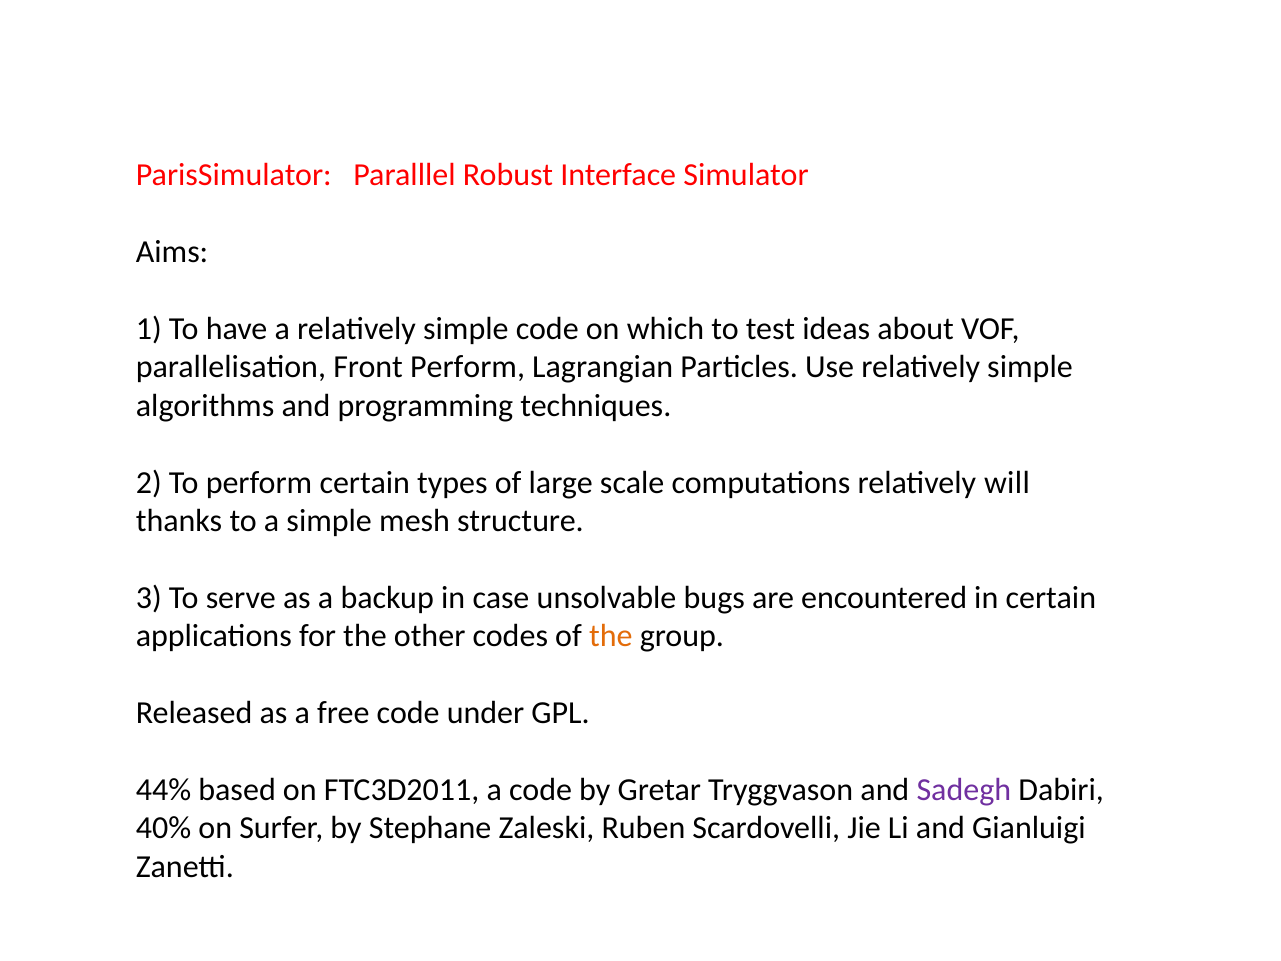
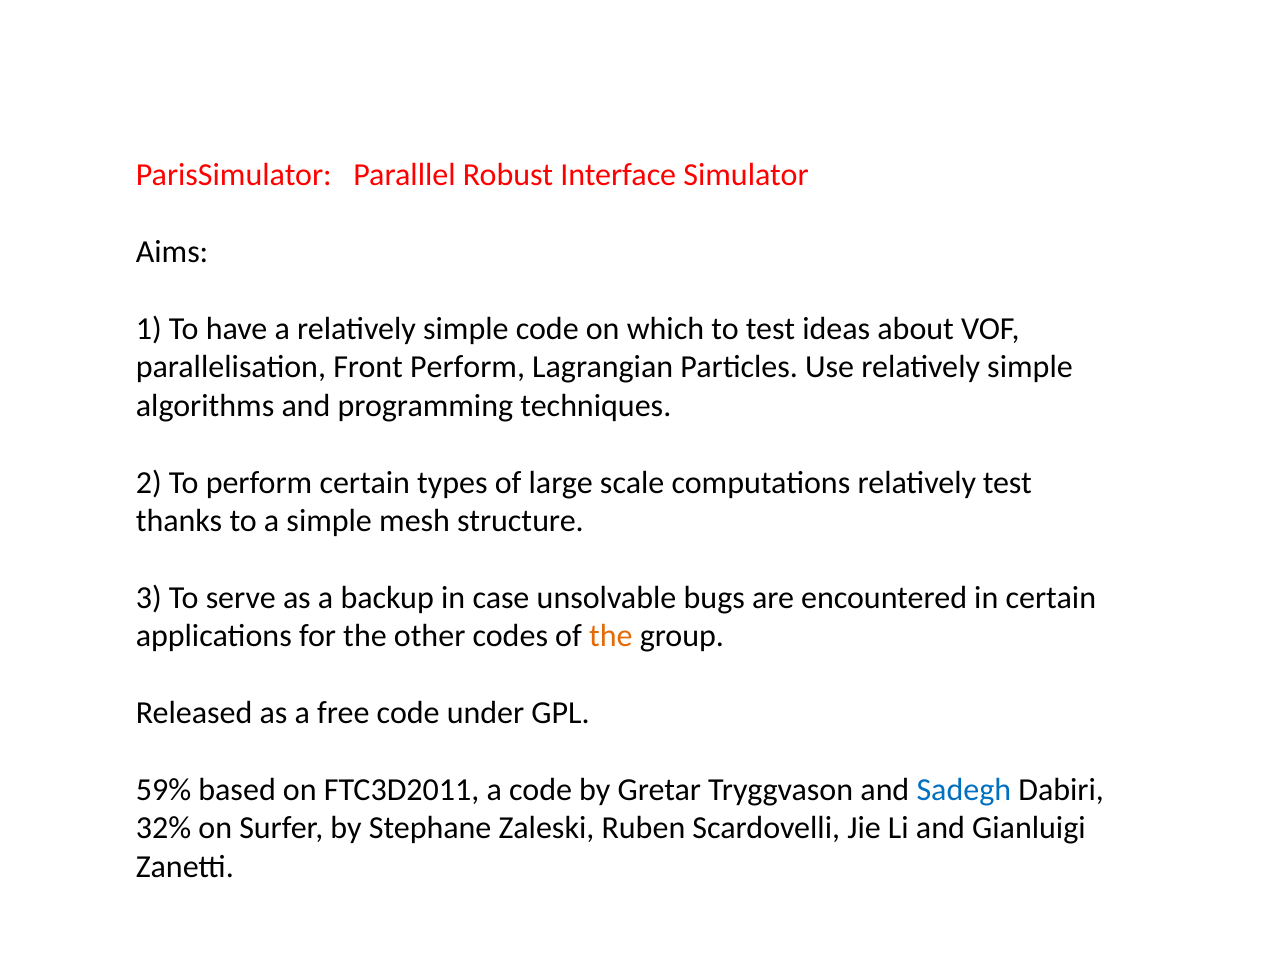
relatively will: will -> test
44%: 44% -> 59%
Sadegh colour: purple -> blue
40%: 40% -> 32%
